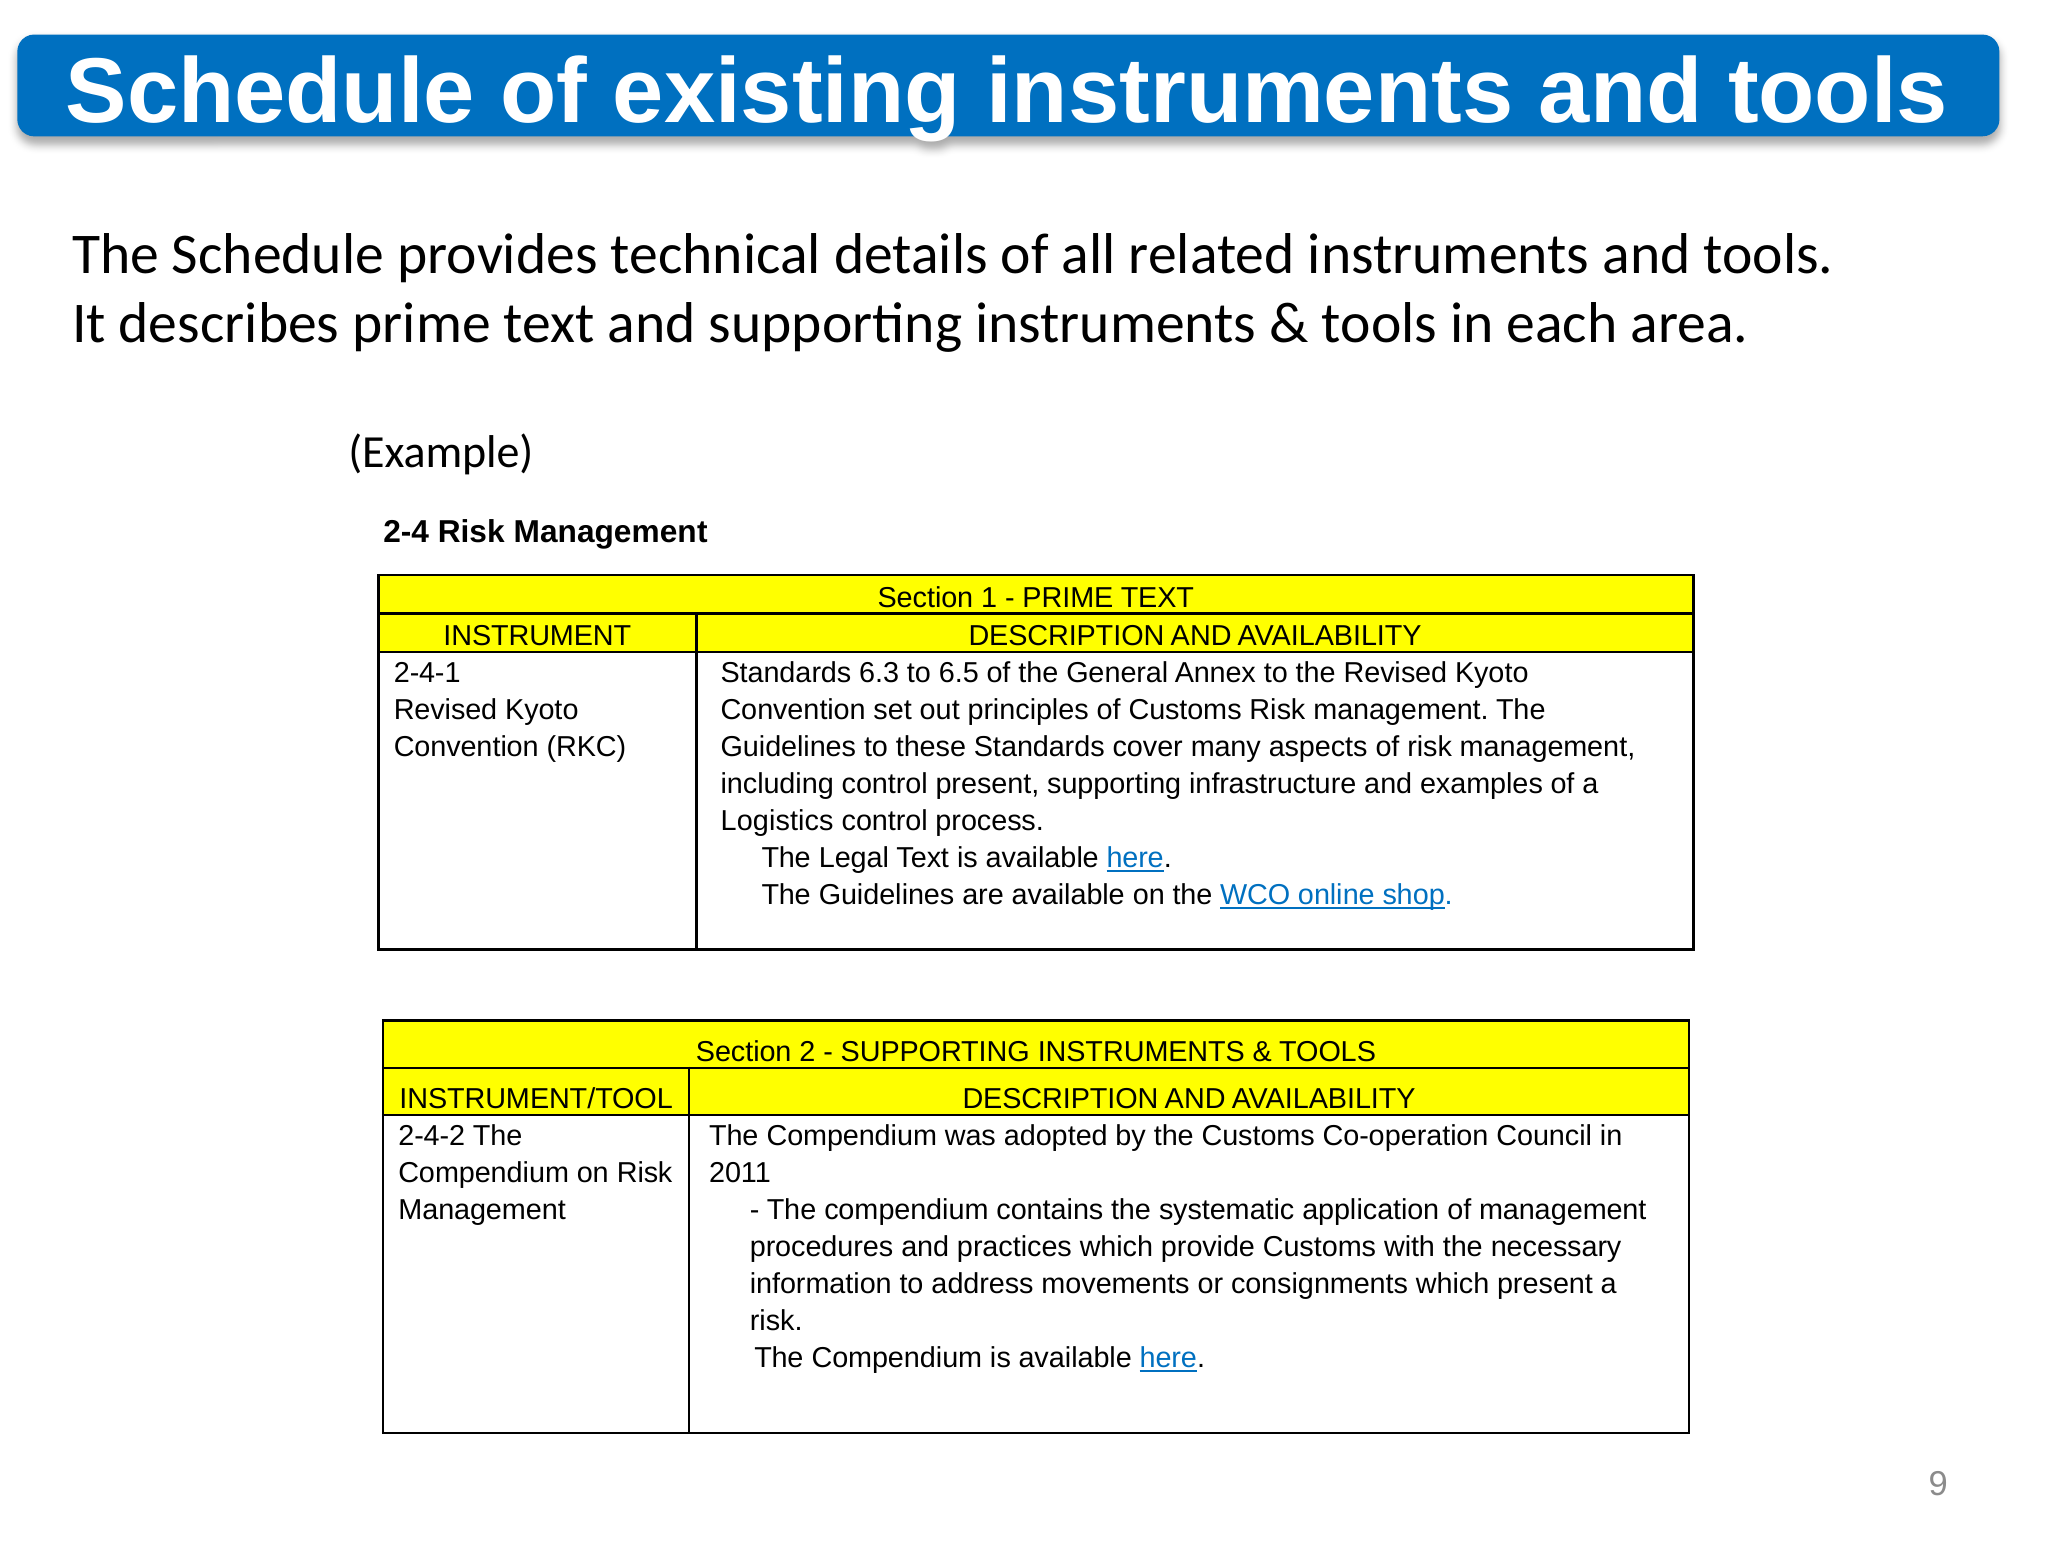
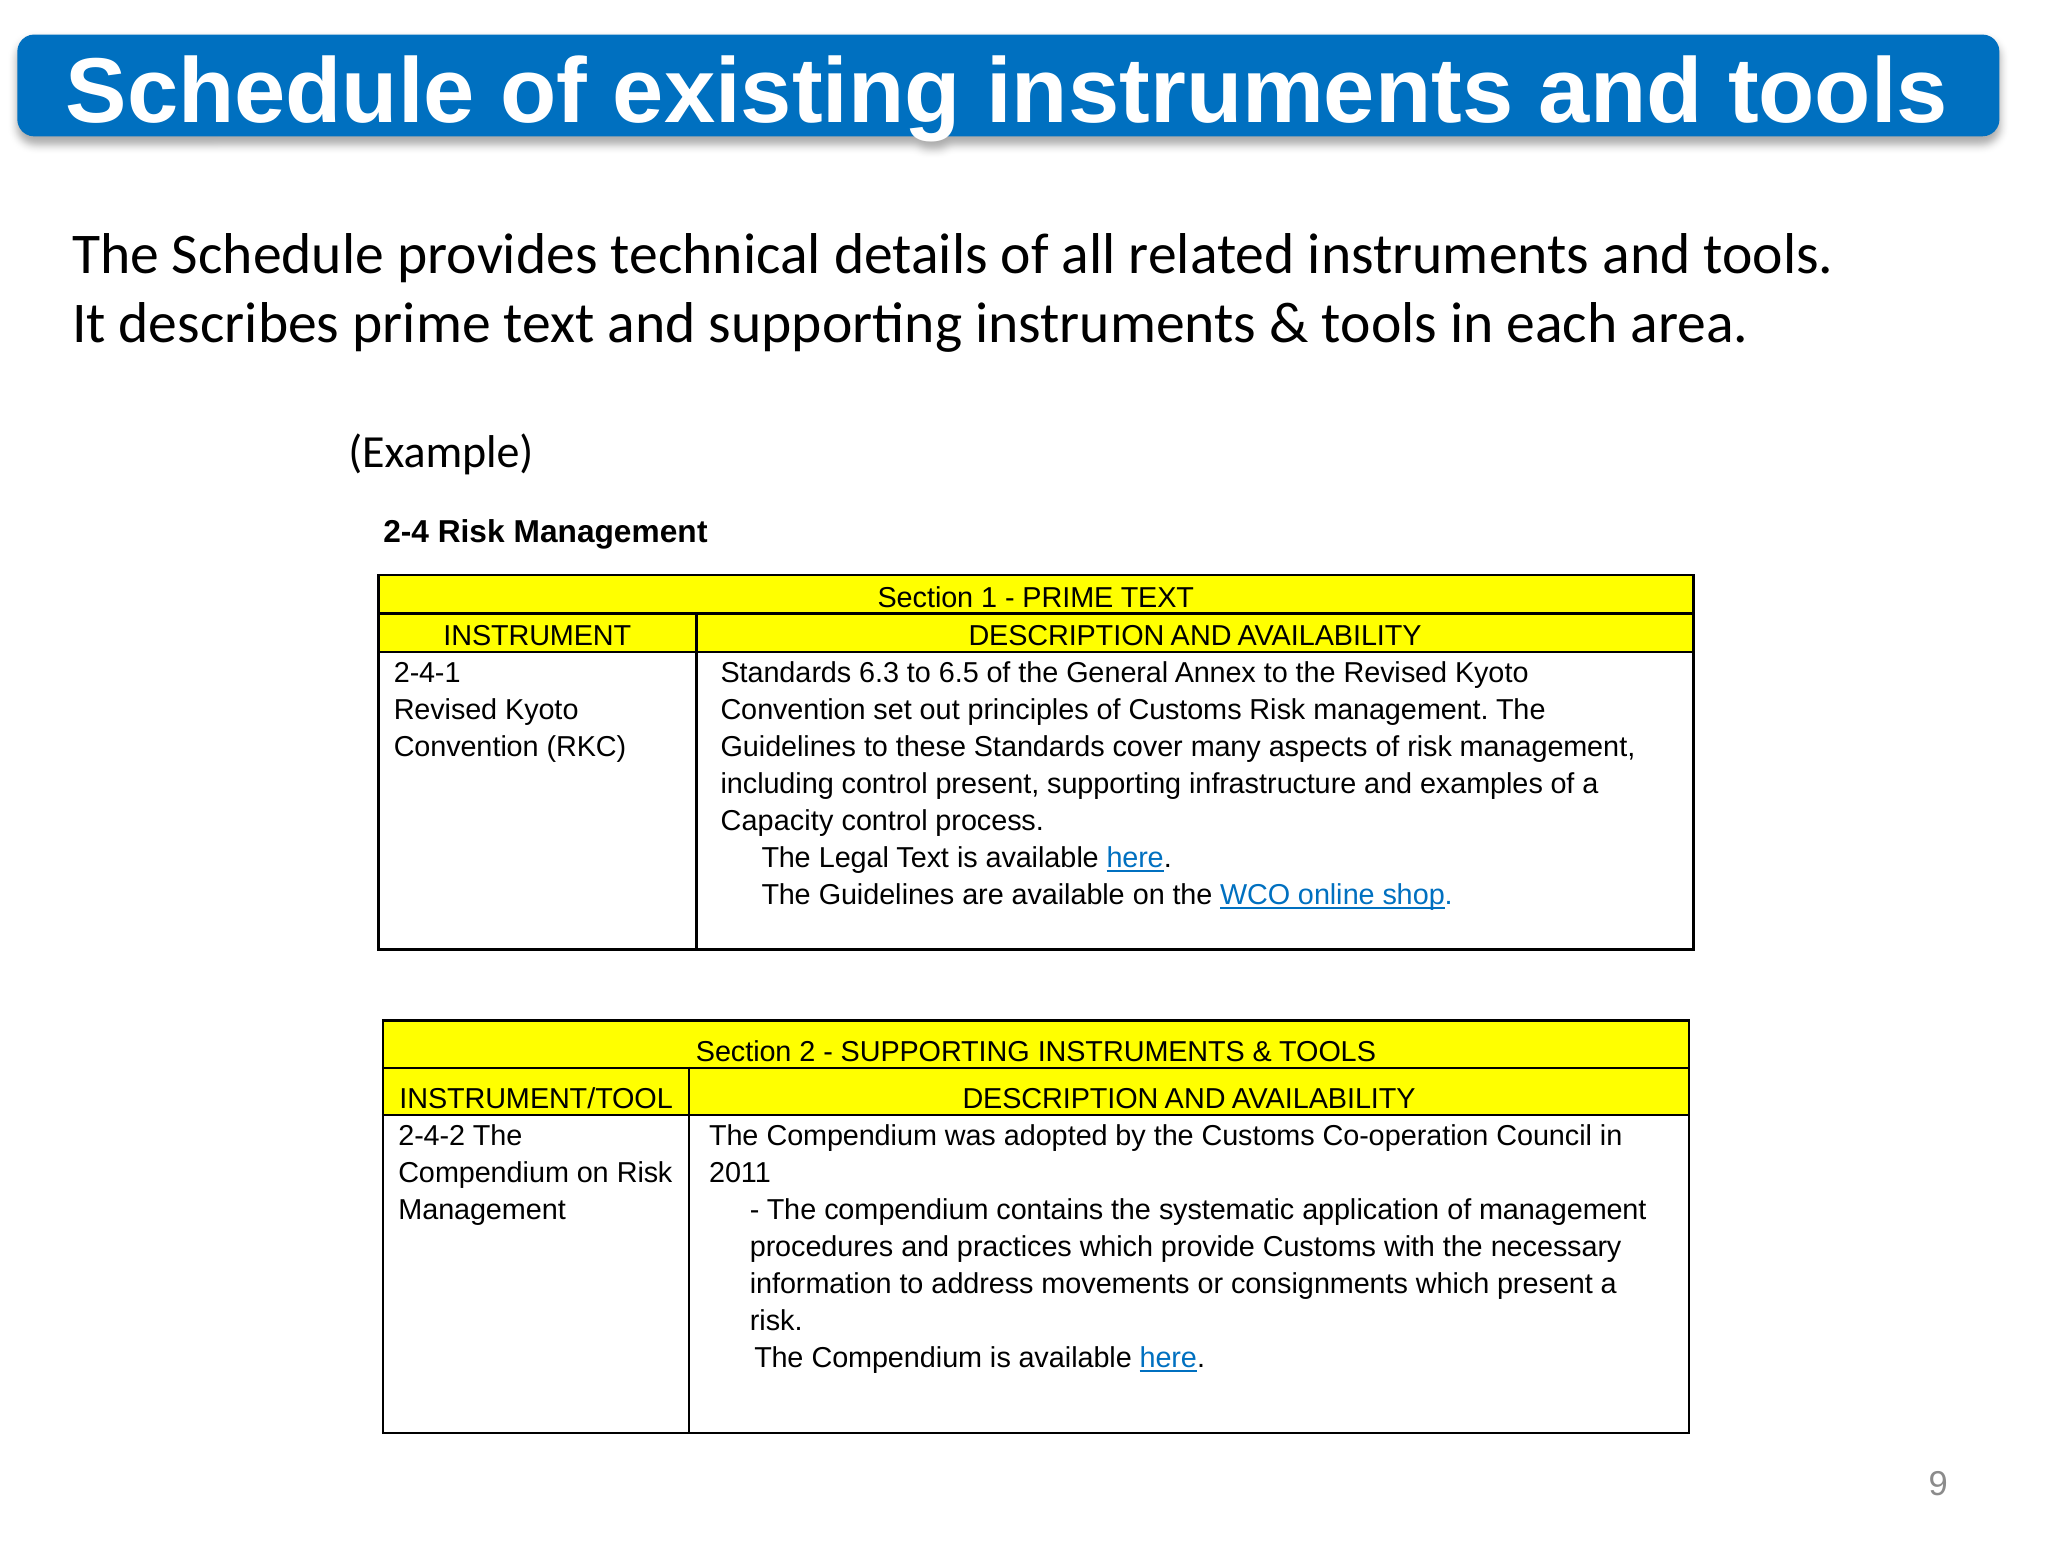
Logistics: Logistics -> Capacity
